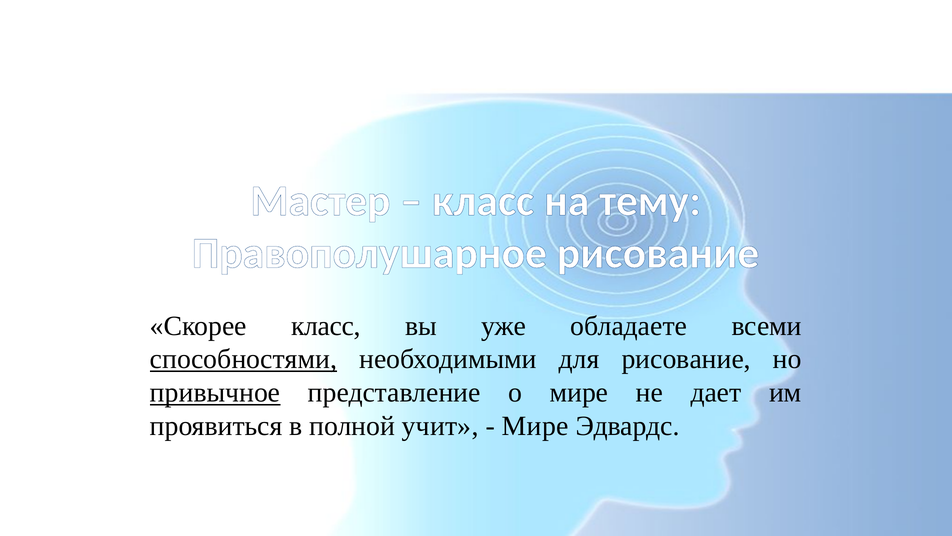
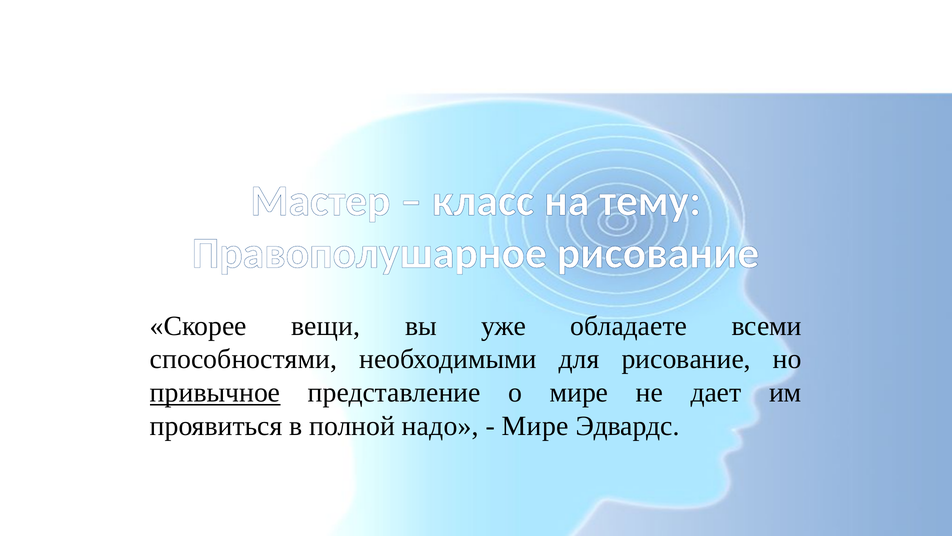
Скорее класс: класс -> вещи
способностями underline: present -> none
учит: учит -> надо
